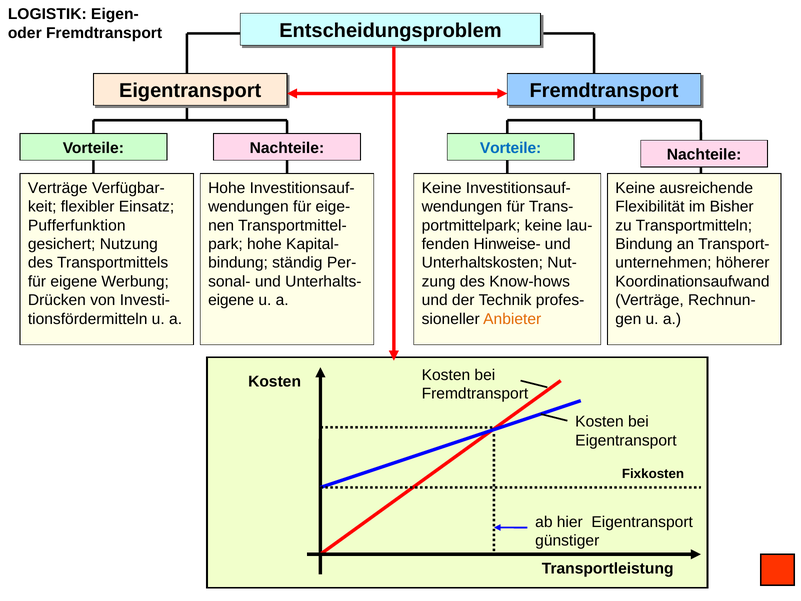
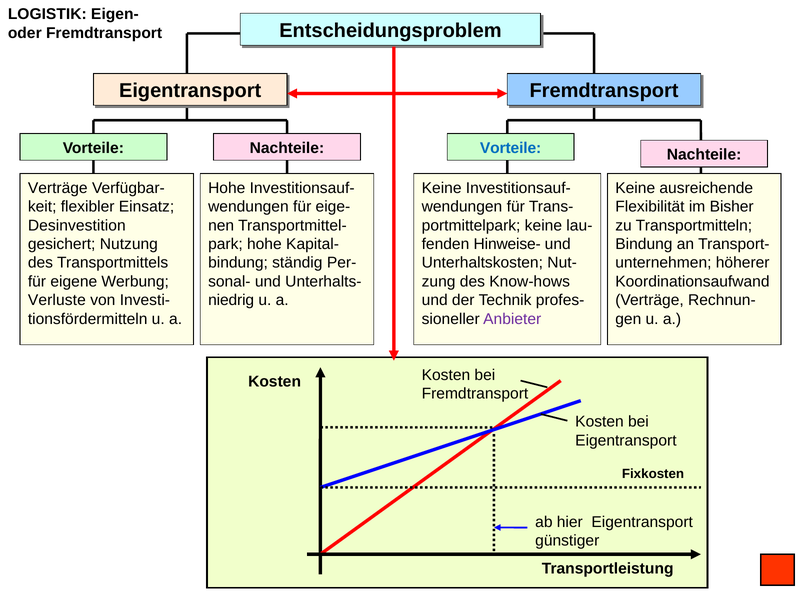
Pufferfunktion: Pufferfunktion -> Desinvestition
Drücken: Drücken -> Verluste
eigene at (231, 300): eigene -> niedrig
Anbieter colour: orange -> purple
